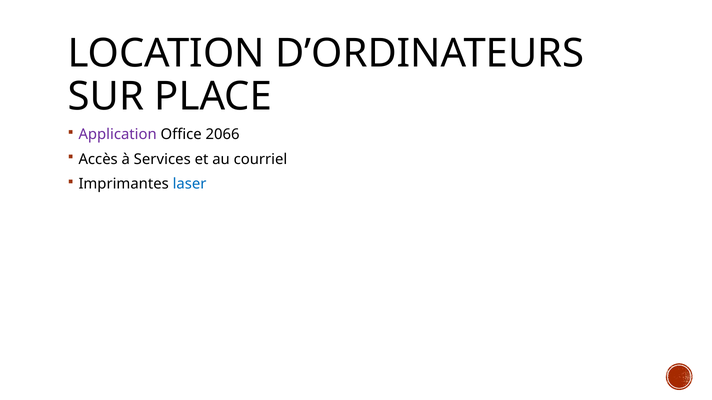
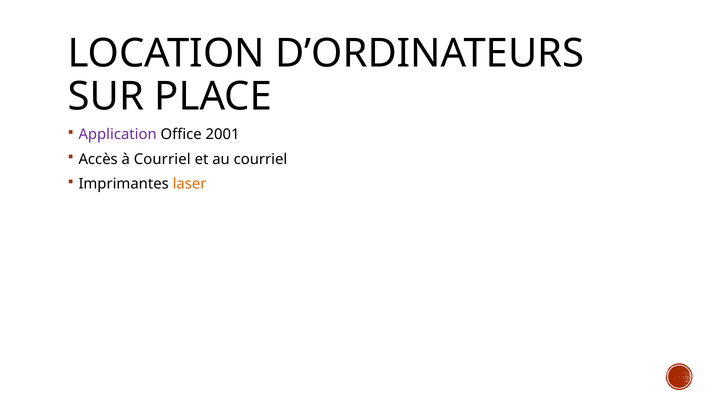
2066: 2066 -> 2001
à Services: Services -> Courriel
laser colour: blue -> orange
